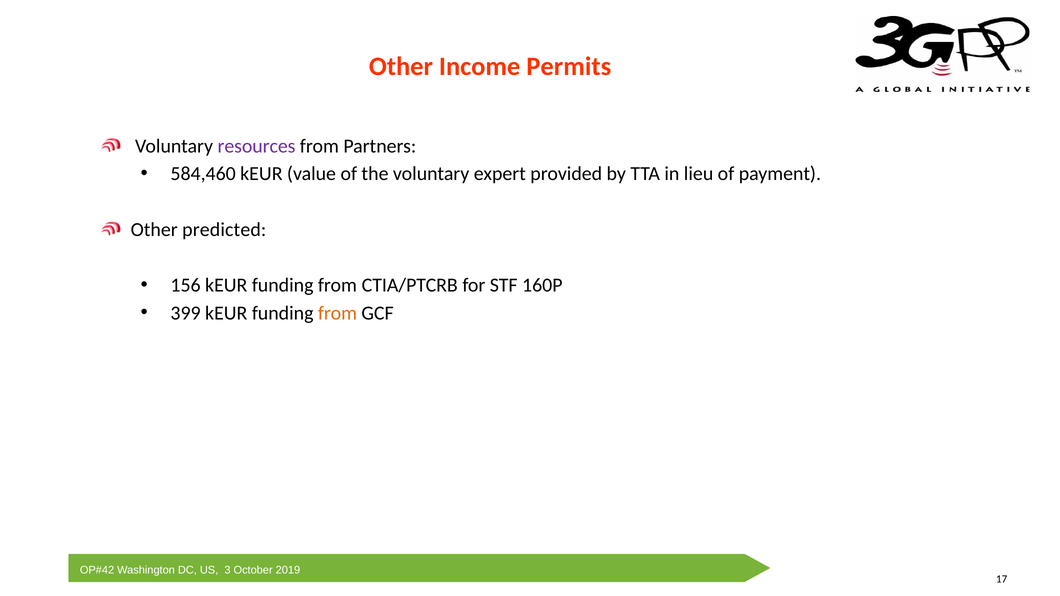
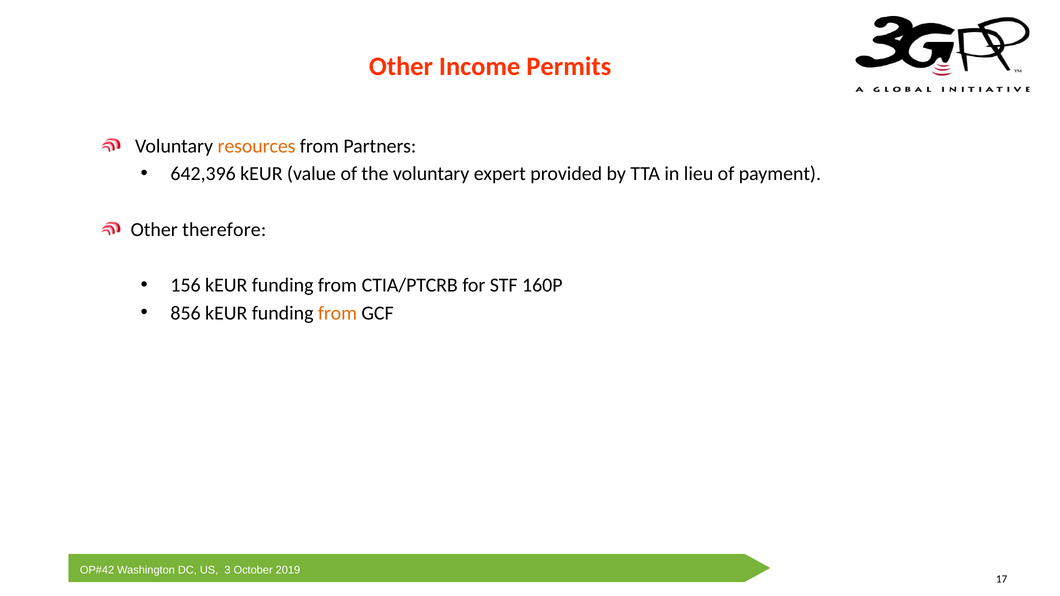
resources colour: purple -> orange
584,460: 584,460 -> 642,396
predicted: predicted -> therefore
399: 399 -> 856
